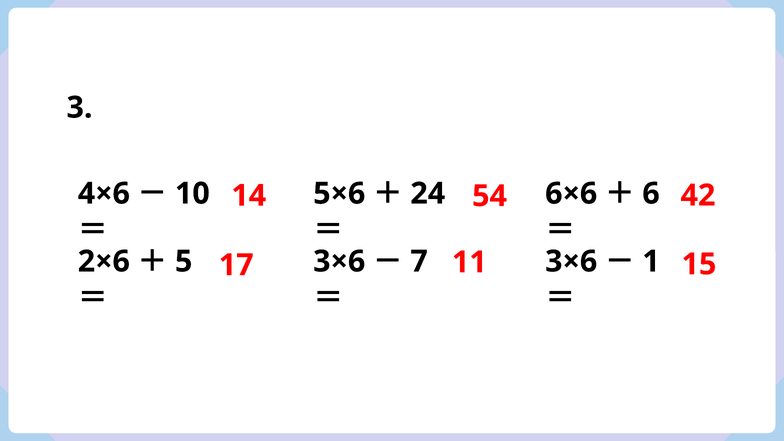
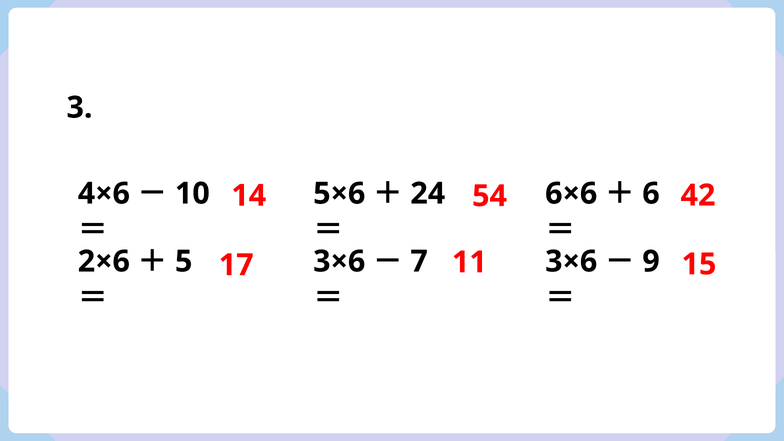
1: 1 -> 9
